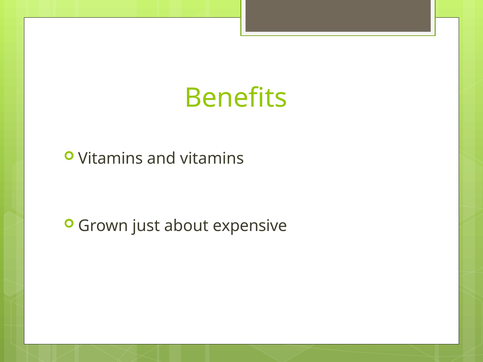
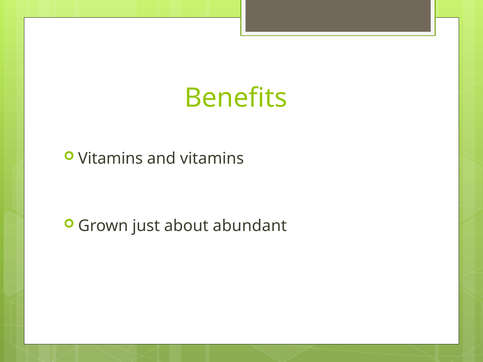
expensive: expensive -> abundant
